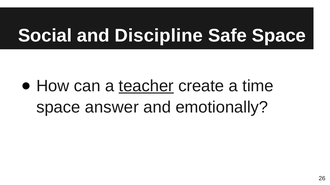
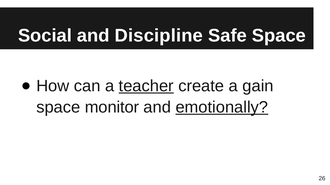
time: time -> gain
answer: answer -> monitor
emotionally underline: none -> present
